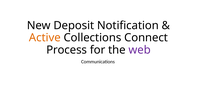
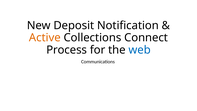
web colour: purple -> blue
